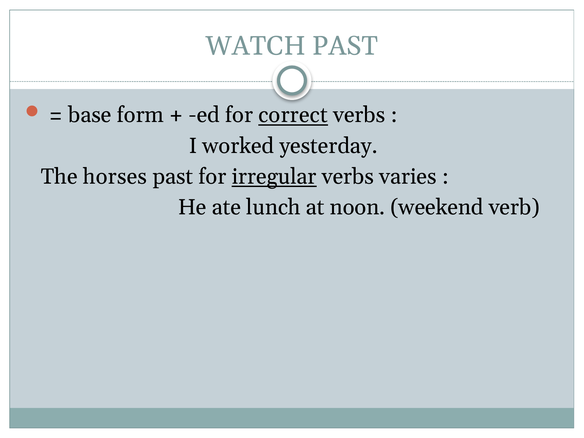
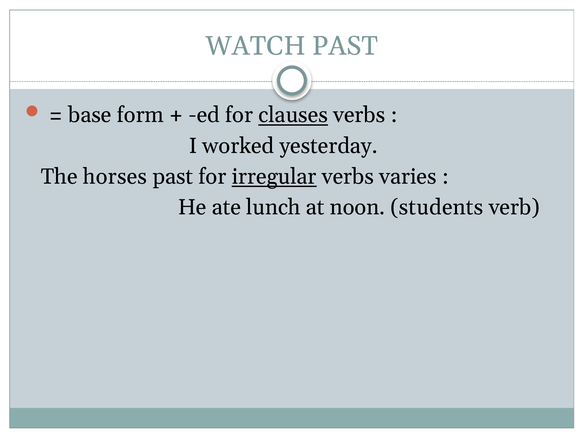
correct: correct -> clauses
weekend: weekend -> students
